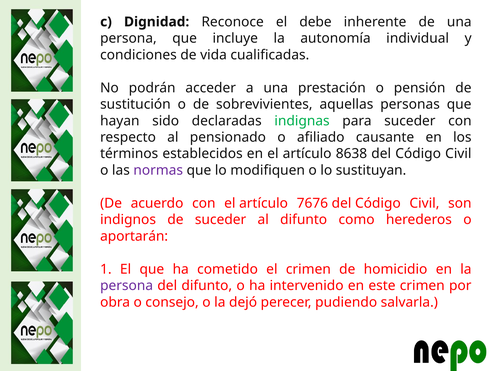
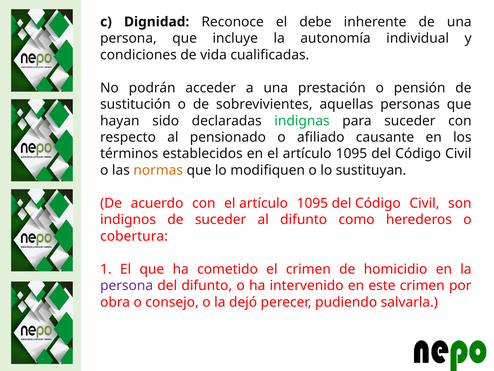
en el artículo 8638: 8638 -> 1095
normas colour: purple -> orange
con el artículo 7676: 7676 -> 1095
aportarán: aportarán -> cobertura
